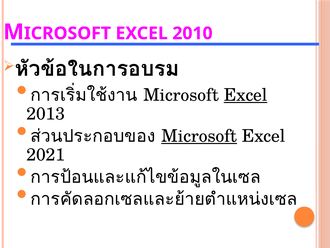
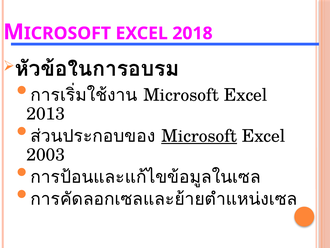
2010: 2010 -> 2018
Excel at (246, 95) underline: present -> none
2021: 2021 -> 2003
